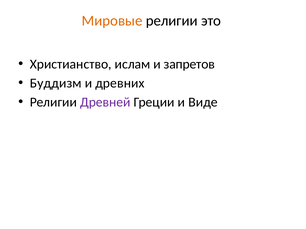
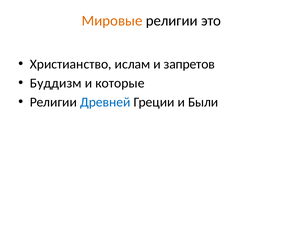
древних: древних -> которые
Древней colour: purple -> blue
Виде: Виде -> Были
